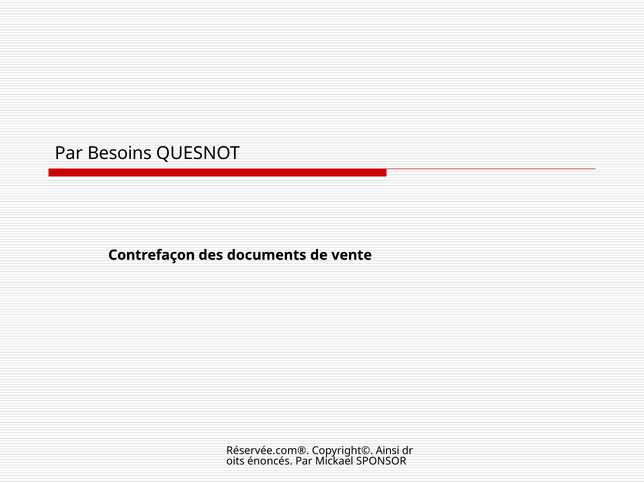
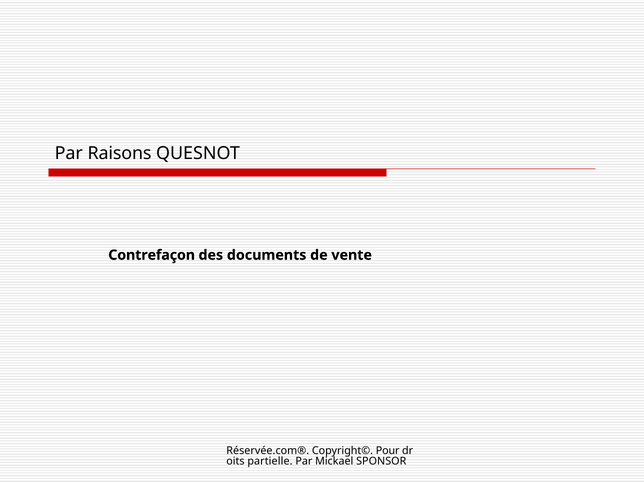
Besoins: Besoins -> Raisons
Ainsi: Ainsi -> Pour
énoncés: énoncés -> partielle
